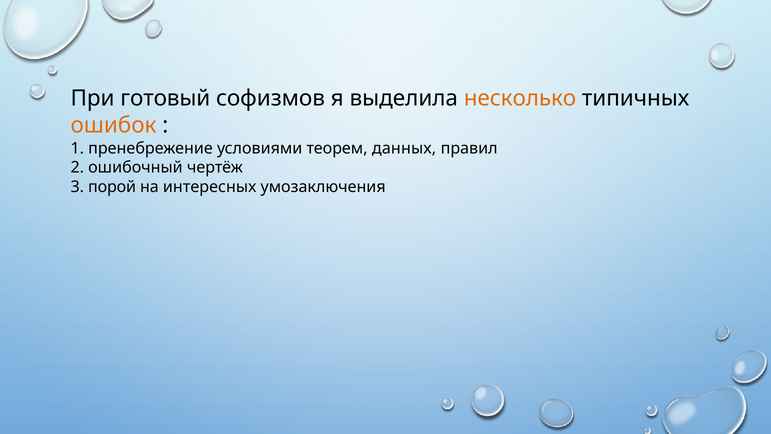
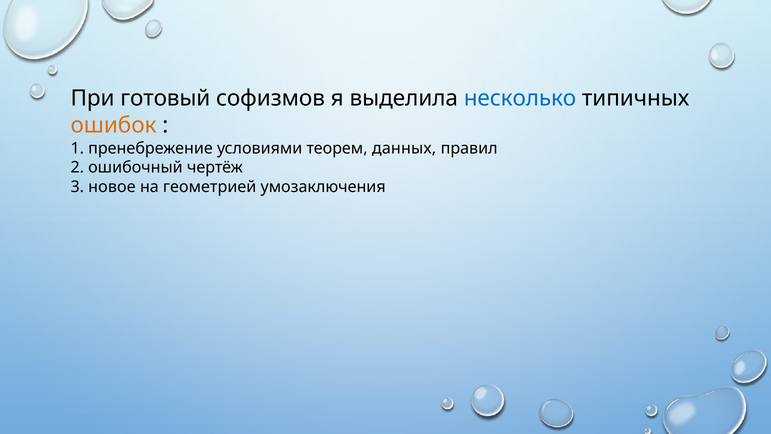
несколько colour: orange -> blue
порой: порой -> новое
интересных: интересных -> геометрией
